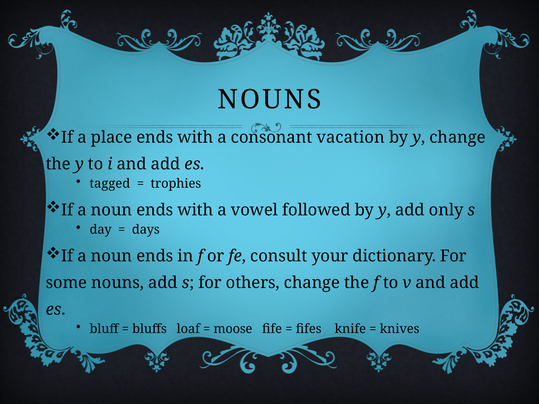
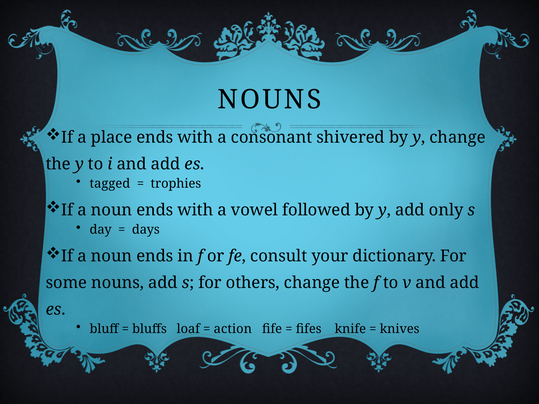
vacation: vacation -> shivered
moose: moose -> action
